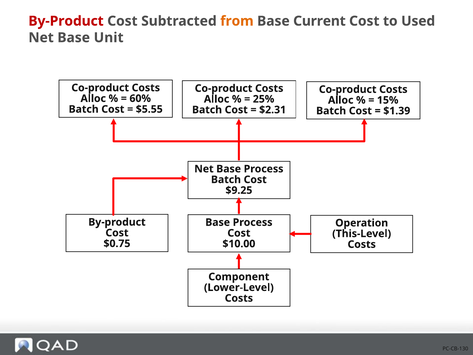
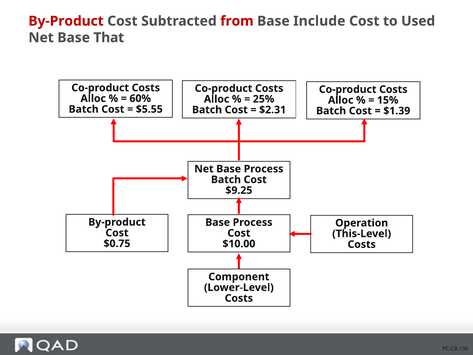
from colour: orange -> red
Current: Current -> Include
Unit: Unit -> That
